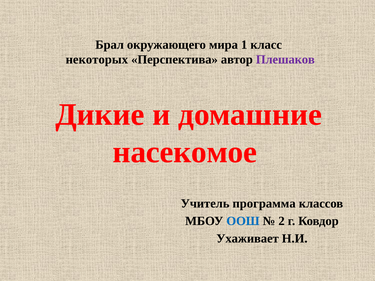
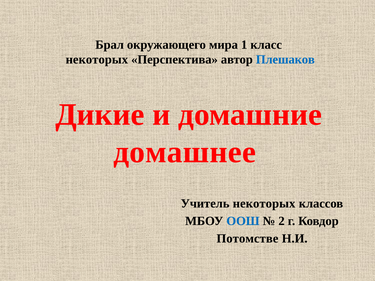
Плешаков colour: purple -> blue
насекомое: насекомое -> домашнее
Учитель программа: программа -> некоторых
Ухаживает: Ухаживает -> Потомстве
